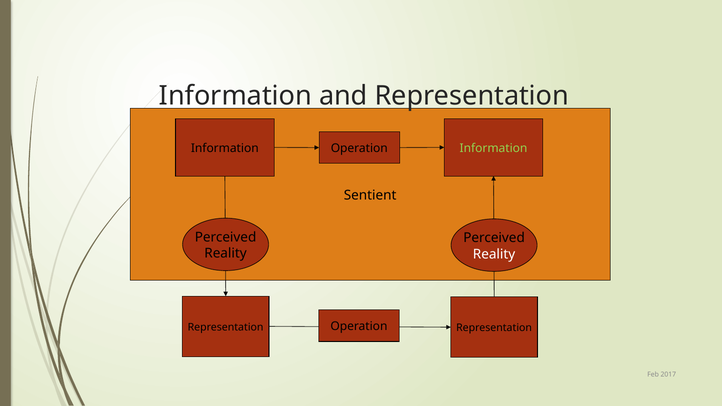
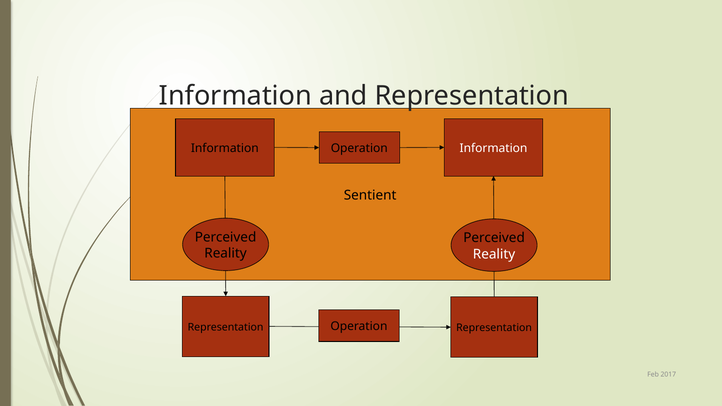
Information at (494, 148) colour: light green -> white
